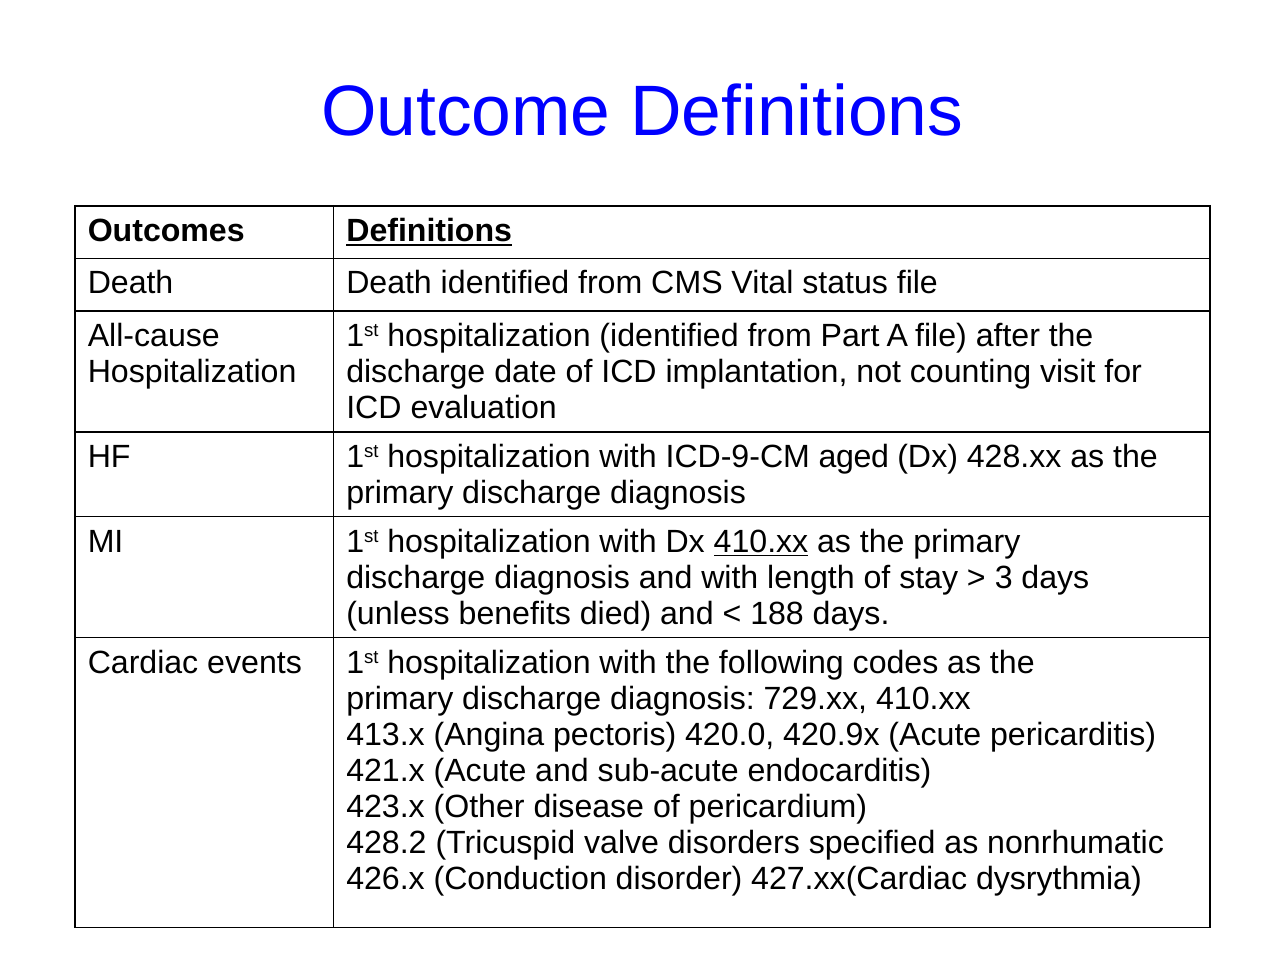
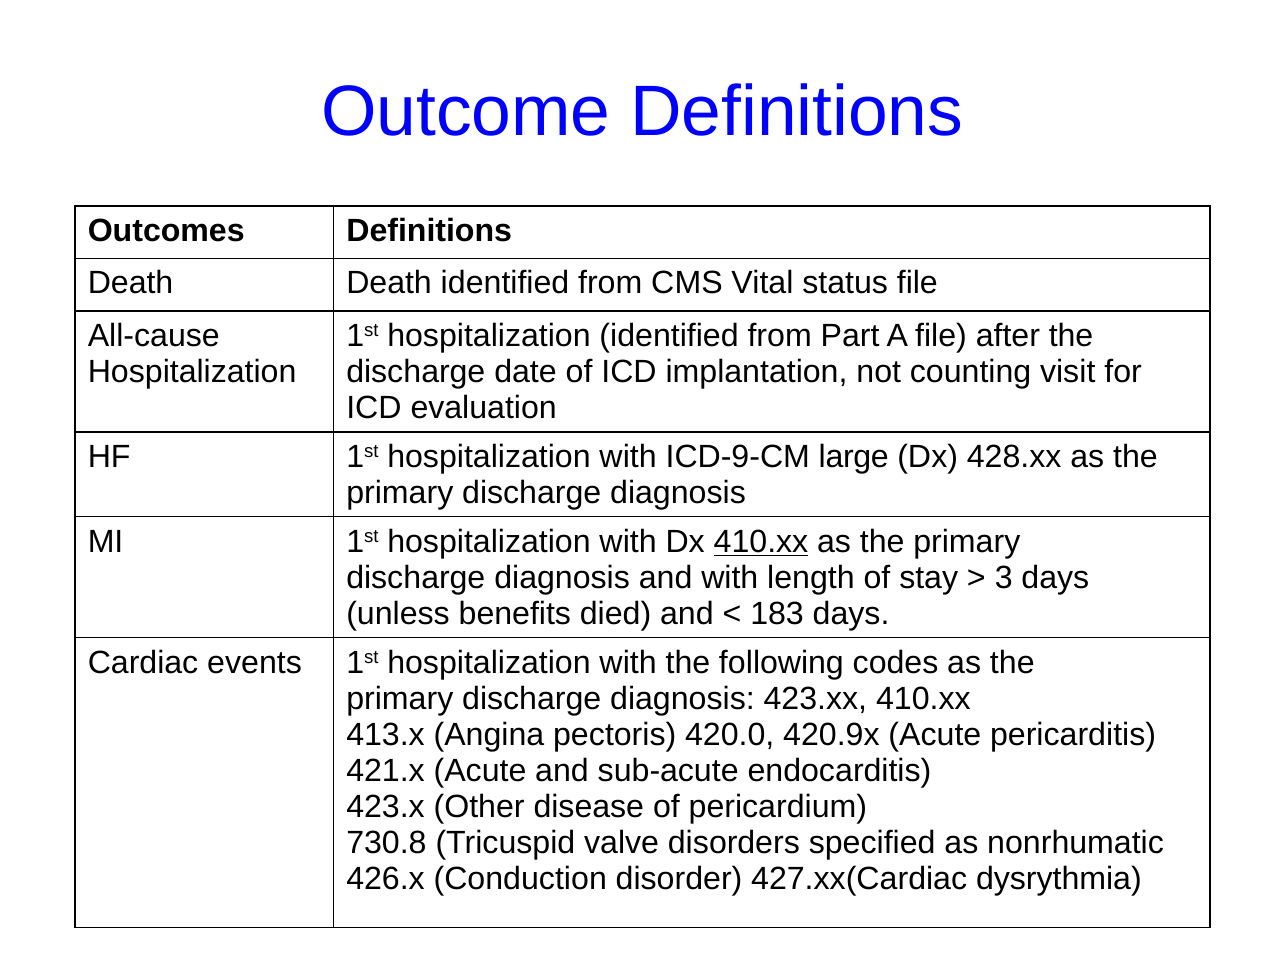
Definitions at (429, 231) underline: present -> none
aged: aged -> large
188: 188 -> 183
729.xx: 729.xx -> 423.xx
428.2: 428.2 -> 730.8
